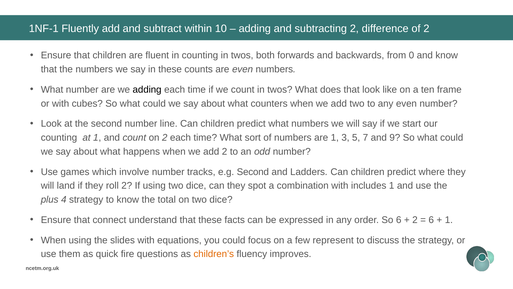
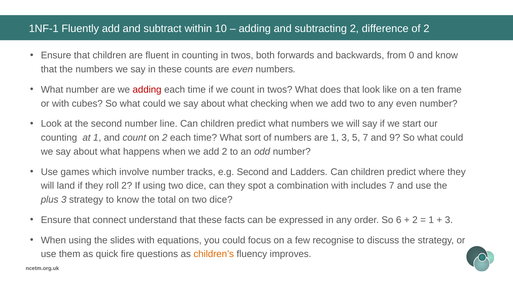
adding at (147, 90) colour: black -> red
counters: counters -> checking
includes 1: 1 -> 7
plus 4: 4 -> 3
6 at (431, 220): 6 -> 1
1 at (449, 220): 1 -> 3
represent: represent -> recognise
